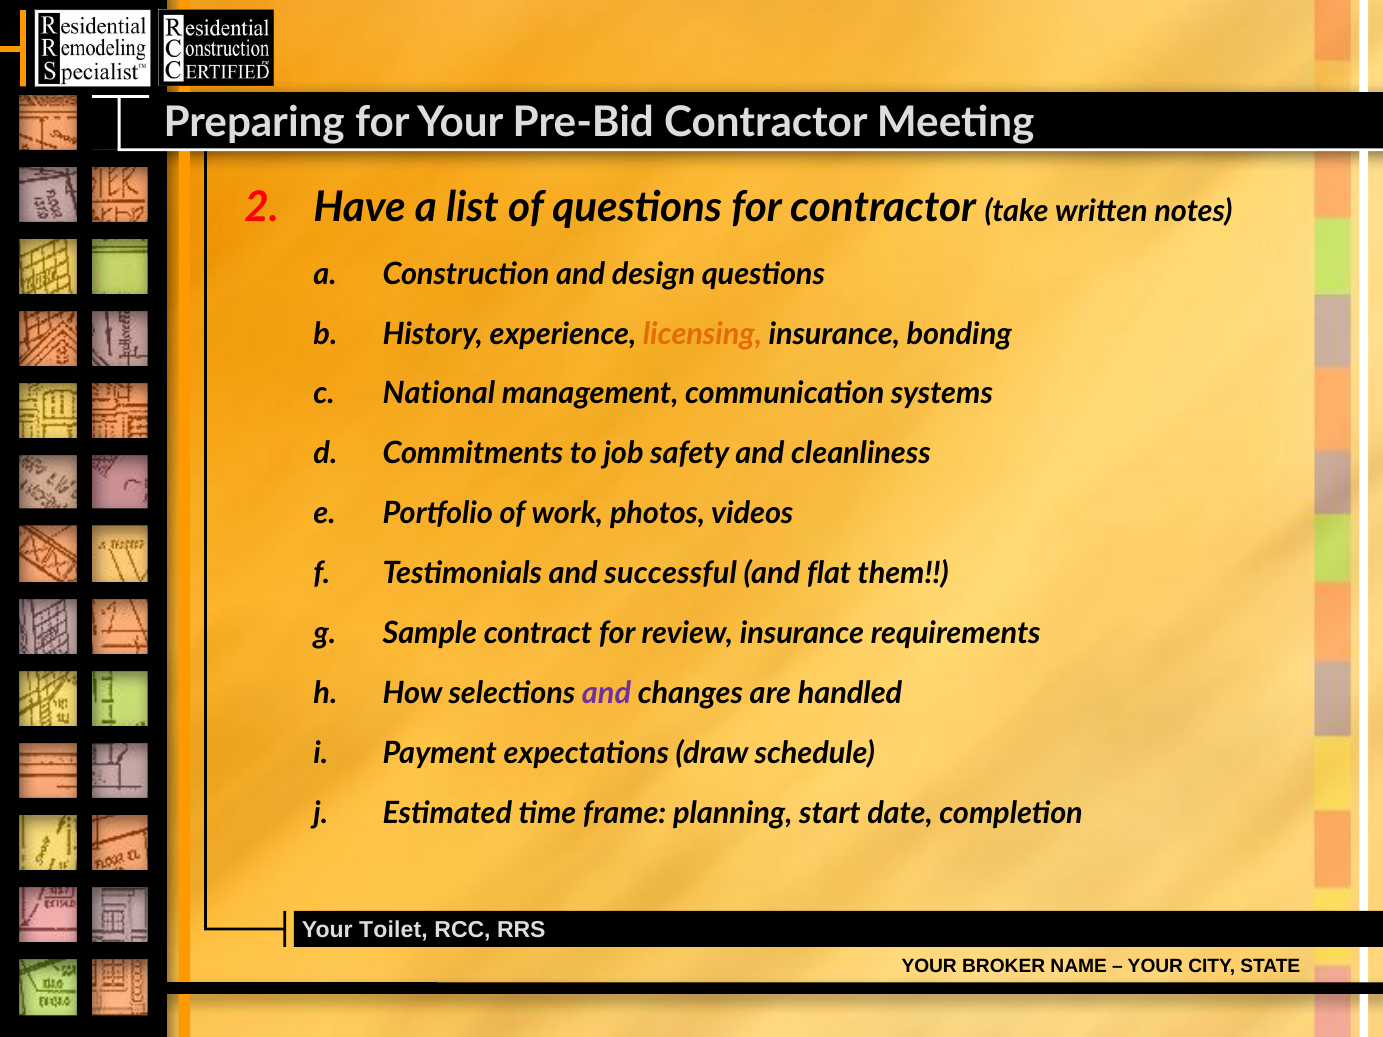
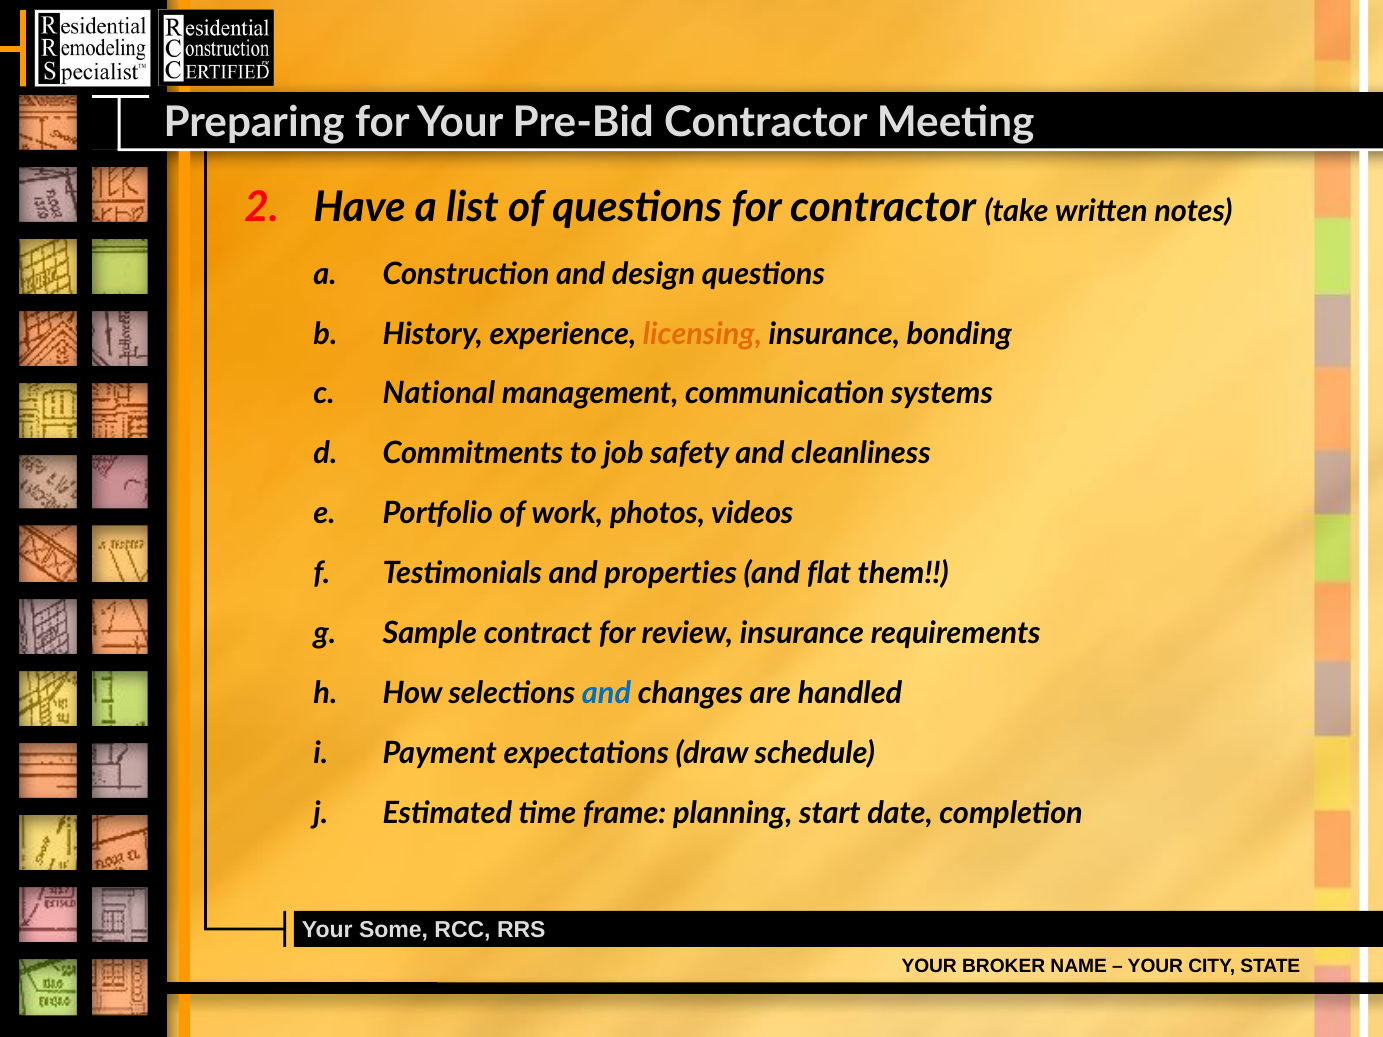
successful: successful -> properties
and at (607, 693) colour: purple -> blue
Toilet: Toilet -> Some
